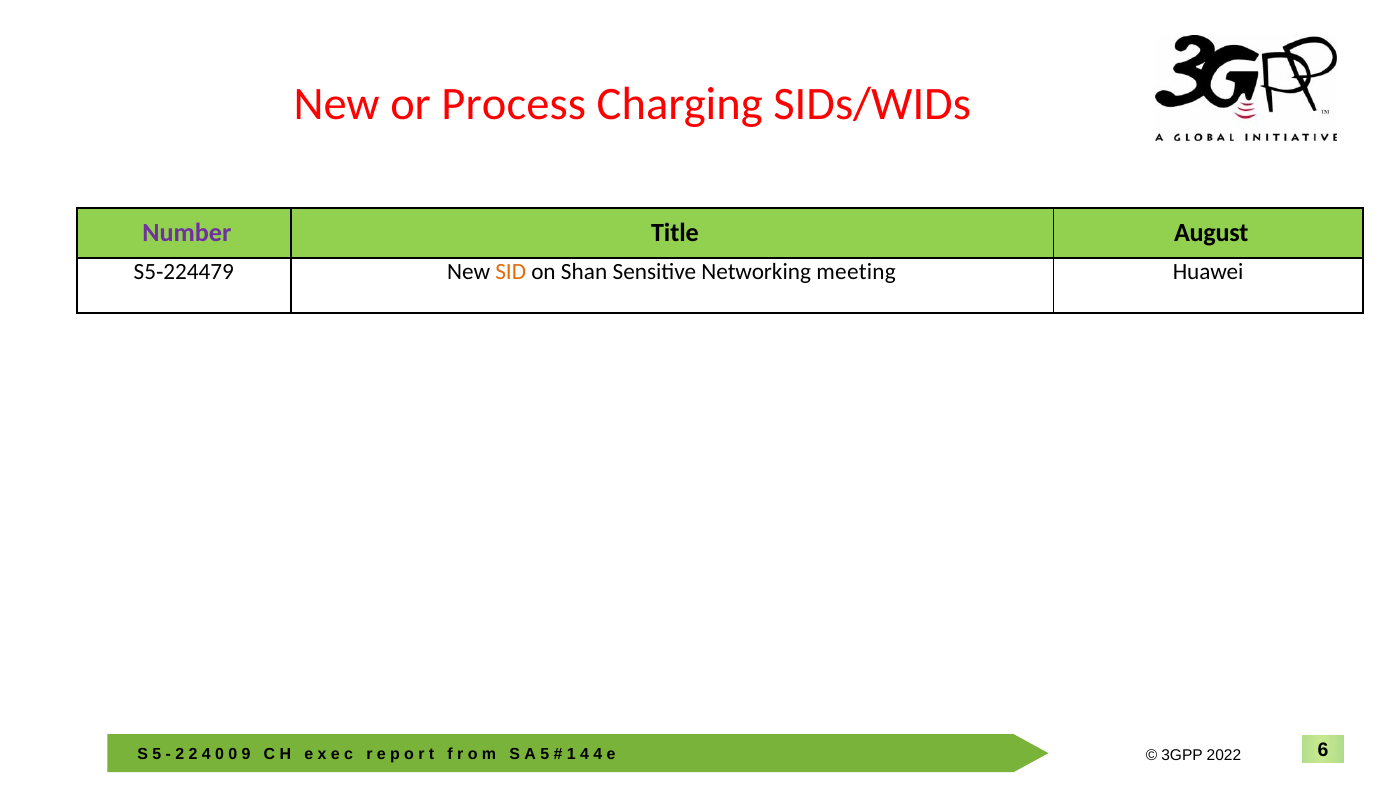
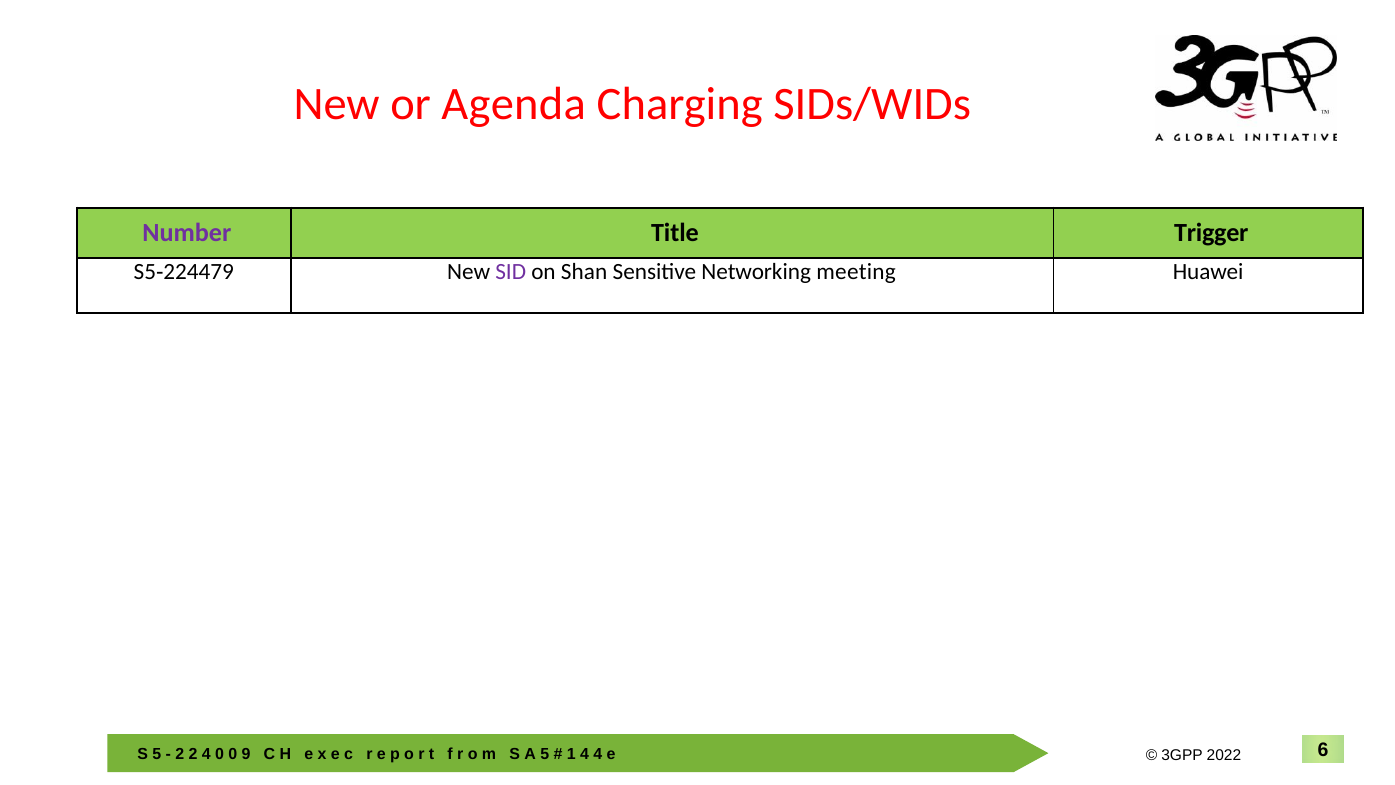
Process: Process -> Agenda
August: August -> Trigger
SID colour: orange -> purple
